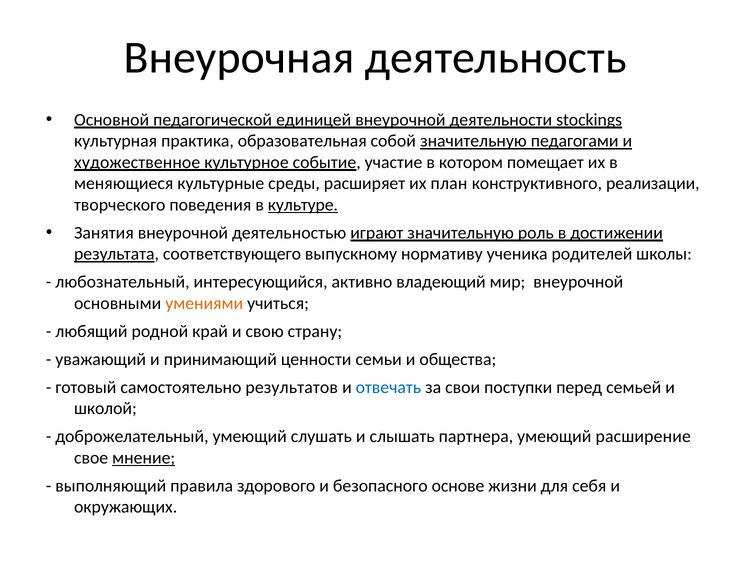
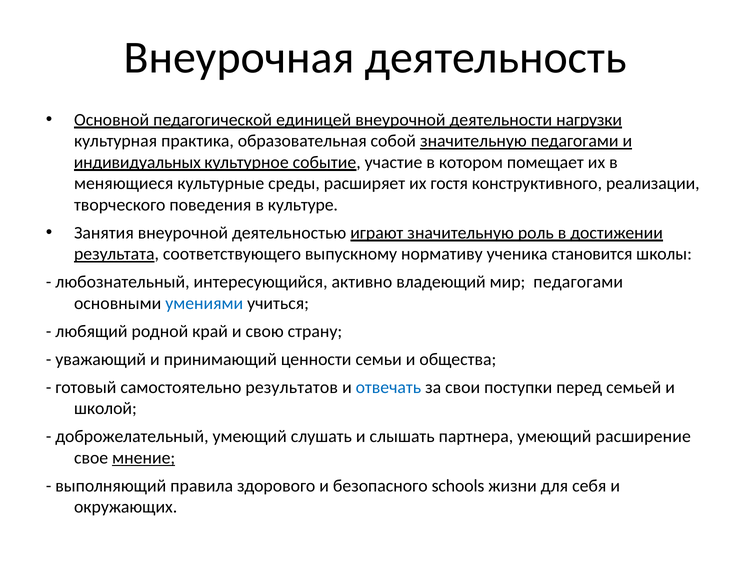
stockings: stockings -> нагрузки
художественное: художественное -> индивидуальных
план: план -> гостя
культуре underline: present -> none
родителей: родителей -> становится
мир внеурочной: внеурочной -> педагогами
умениями colour: orange -> blue
основе: основе -> schools
